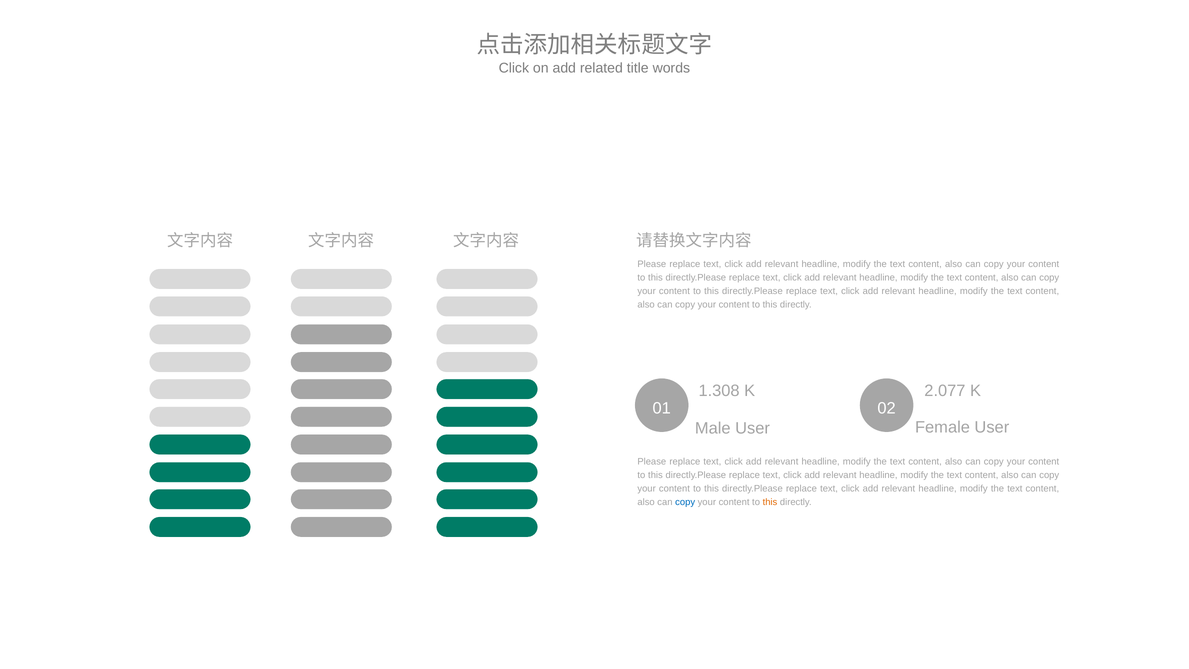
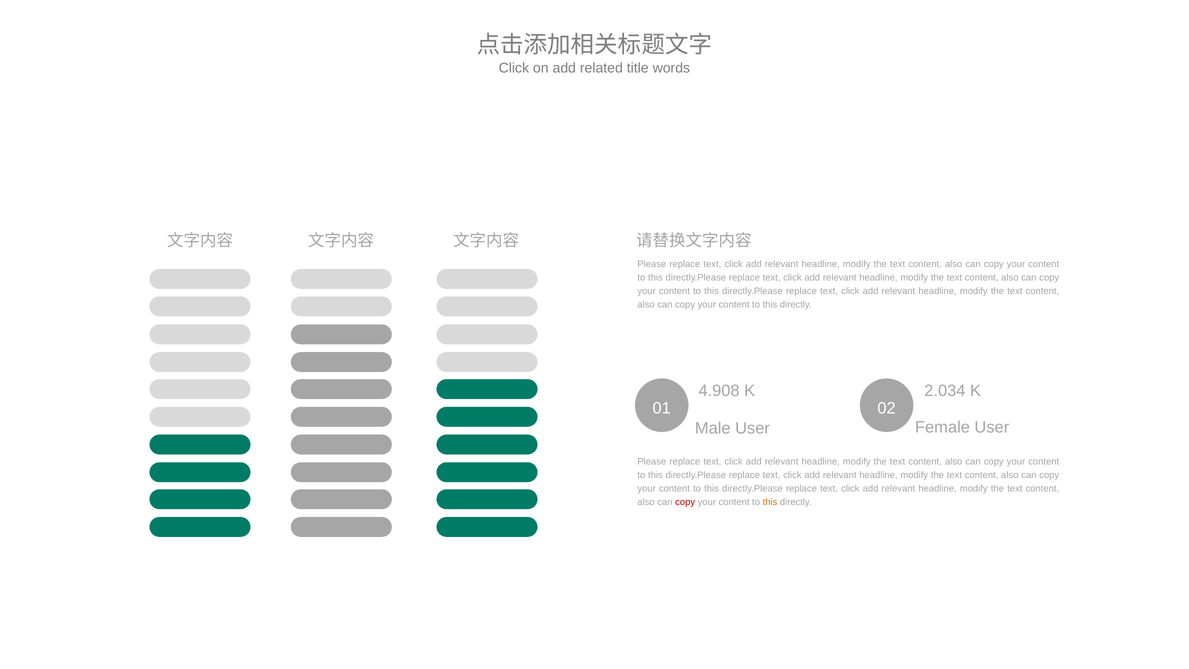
1.308: 1.308 -> 4.908
2.077: 2.077 -> 2.034
copy at (685, 502) colour: blue -> red
